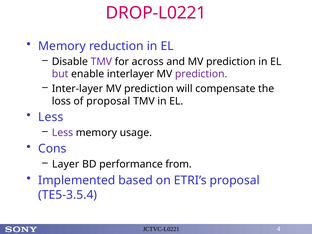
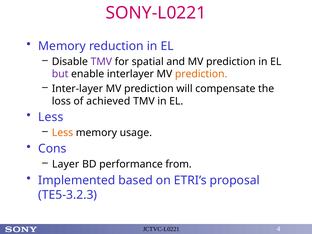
DROP-L0221: DROP-L0221 -> SONY-L0221
across: across -> spatial
prediction at (201, 74) colour: purple -> orange
of proposal: proposal -> achieved
Less at (63, 133) colour: purple -> orange
TE5-3.5.4: TE5-3.5.4 -> TE5-3.2.3
